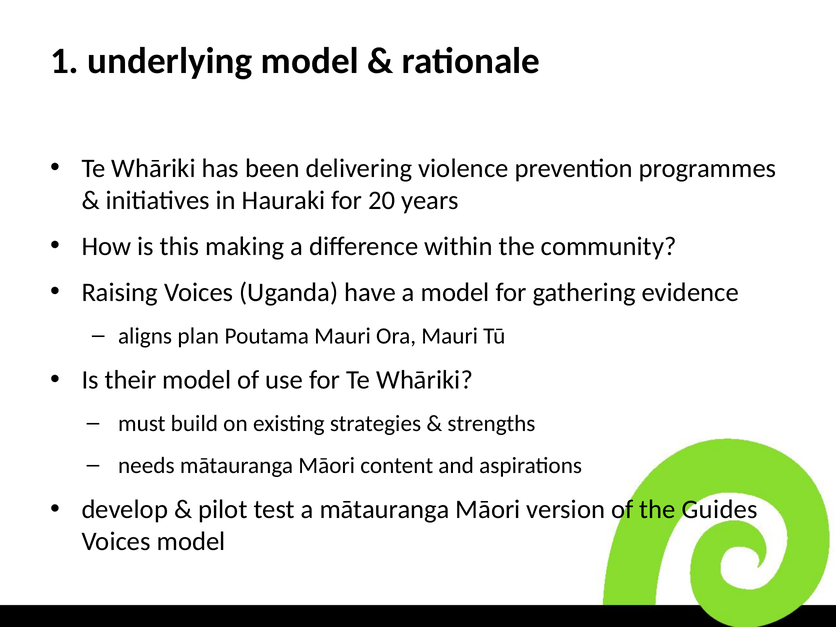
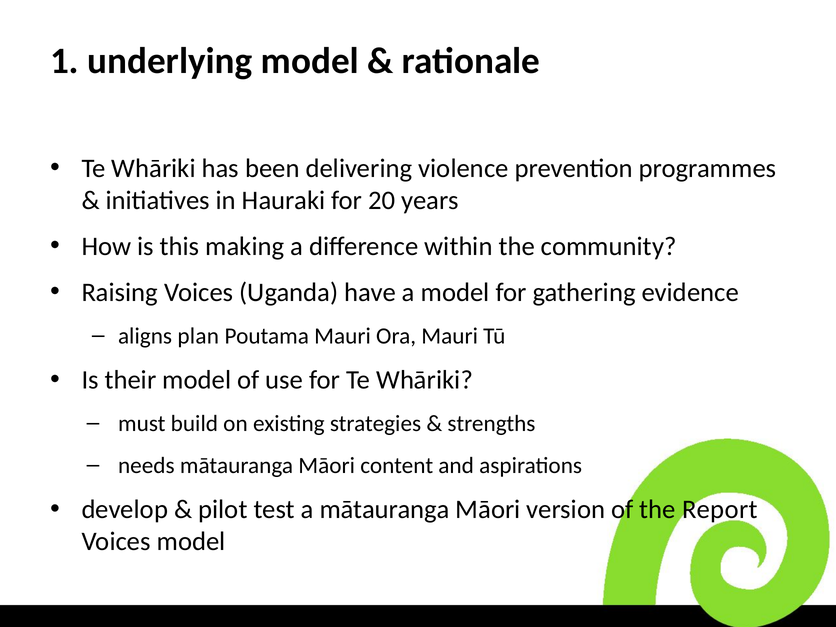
Guides: Guides -> Report
